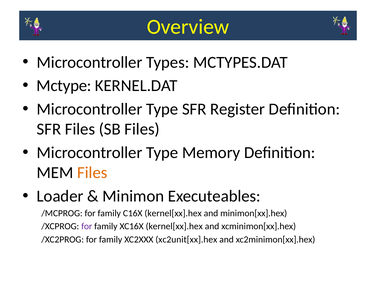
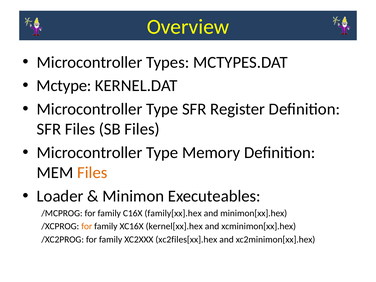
C16X kernel[xx].hex: kernel[xx].hex -> family[xx].hex
for at (87, 226) colour: purple -> orange
xc2unit[xx].hex: xc2unit[xx].hex -> xc2files[xx].hex
